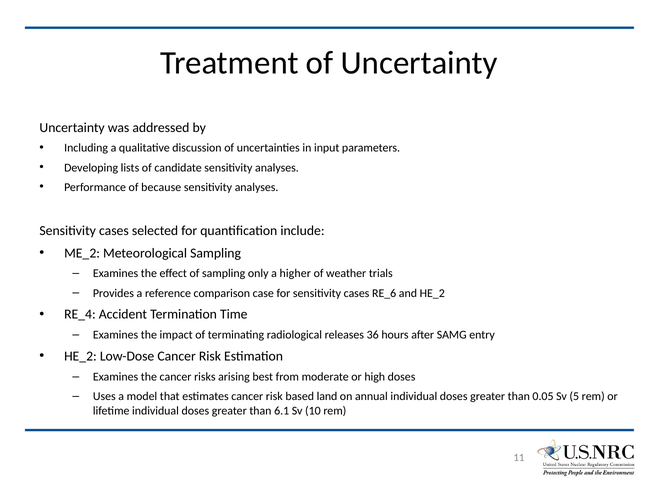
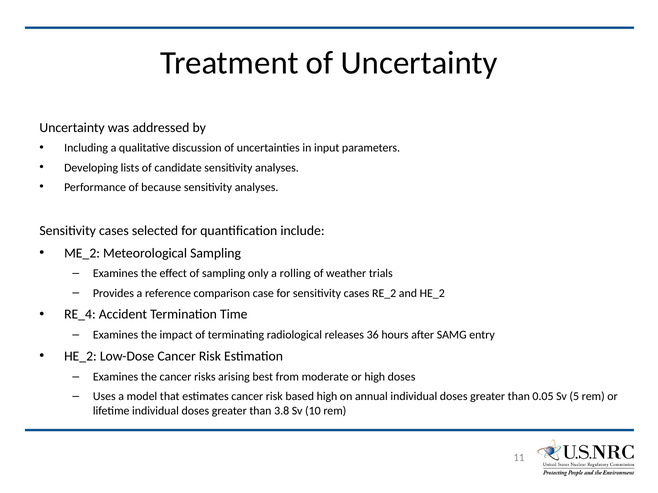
higher: higher -> rolling
RE_6: RE_6 -> RE_2
based land: land -> high
6.1: 6.1 -> 3.8
